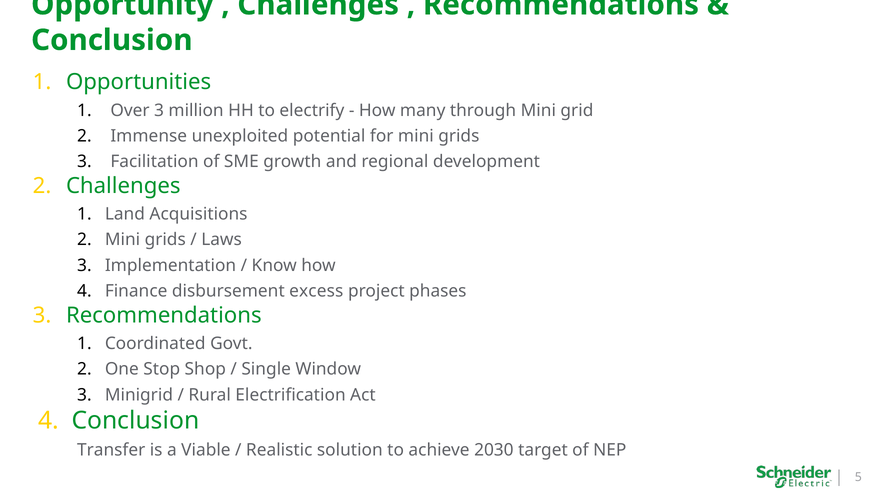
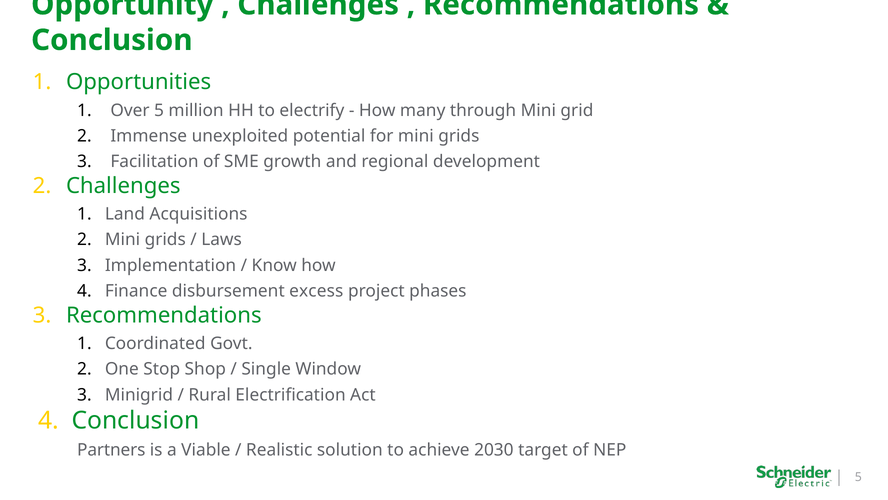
Over 3: 3 -> 5
Transfer: Transfer -> Partners
